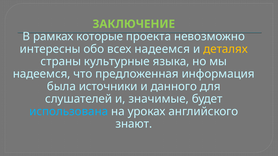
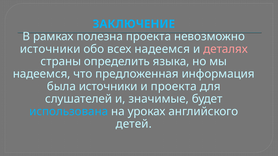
ЗАКЛЮЧЕНИЕ colour: light green -> light blue
которые: которые -> полезна
интересны at (50, 49): интересны -> источники
деталях colour: yellow -> pink
культурные: культурные -> определить
и данного: данного -> проекта
знают: знают -> детей
